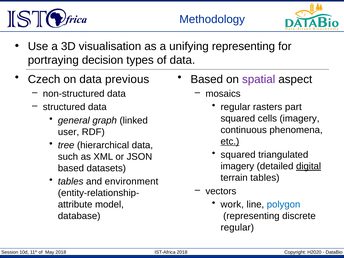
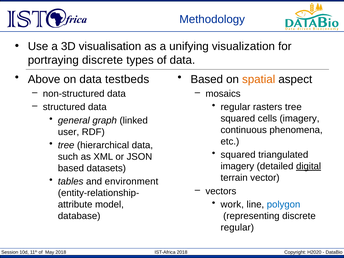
unifying representing: representing -> visualization
portraying decision: decision -> discrete
Czech: Czech -> Above
previous: previous -> testbeds
spatial colour: purple -> orange
rasters part: part -> tree
etc underline: present -> none
terrain tables: tables -> vector
